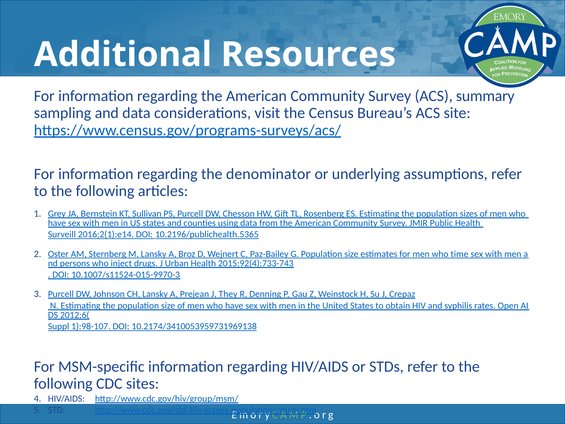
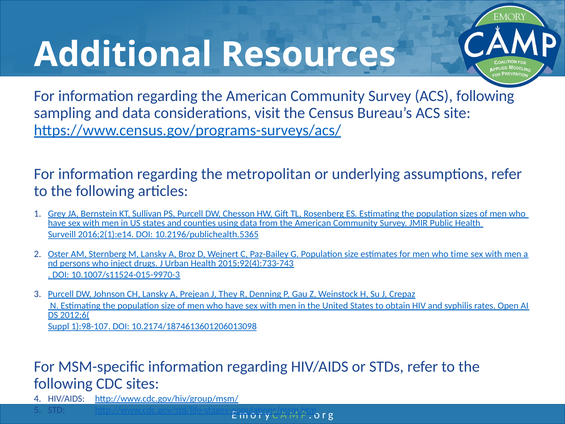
ACS summary: summary -> following
denominator: denominator -> metropolitan
10.2174/3410053959731969138: 10.2174/3410053959731969138 -> 10.2174/1874613601206013098
